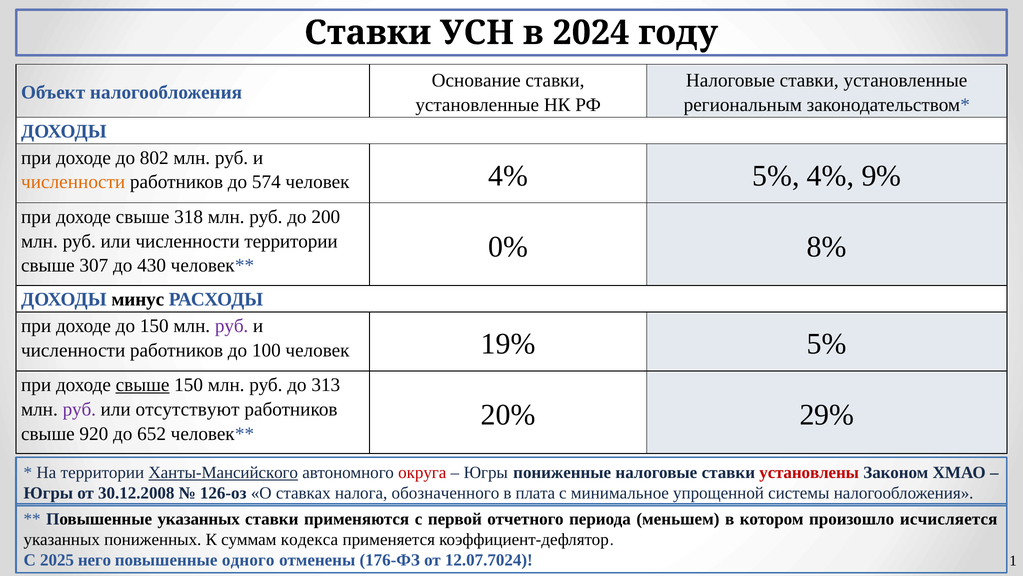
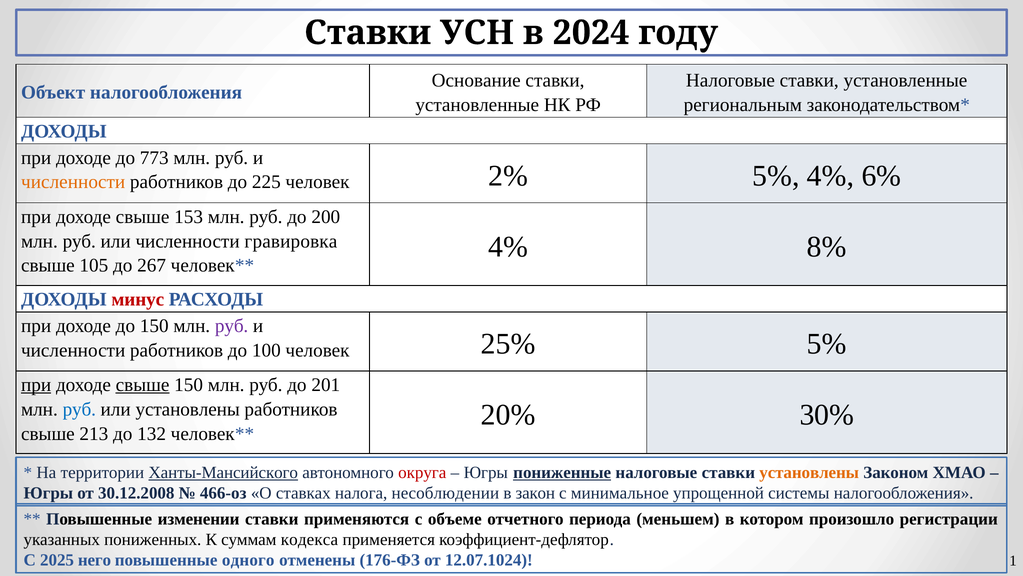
802: 802 -> 773
574: 574 -> 225
человек 4%: 4% -> 2%
9%: 9% -> 6%
318: 318 -> 153
численности территории: территории -> гравировка
0% at (508, 247): 0% -> 4%
307: 307 -> 105
430: 430 -> 267
минус colour: black -> red
19%: 19% -> 25%
при at (36, 385) underline: none -> present
313: 313 -> 201
руб at (79, 409) colour: purple -> blue
или отсутствуют: отсутствуют -> установлены
29%: 29% -> 30%
920: 920 -> 213
652: 652 -> 132
пониженные underline: none -> present
установлены at (809, 472) colour: red -> orange
126-оз: 126-оз -> 466-оз
обозначенного: обозначенного -> несоблюдении
плата: плата -> закон
Повышенные указанных: указанных -> изменении
первой: первой -> объеме
исчисляется: исчисляется -> регистрации
12.07.7024: 12.07.7024 -> 12.07.1024
